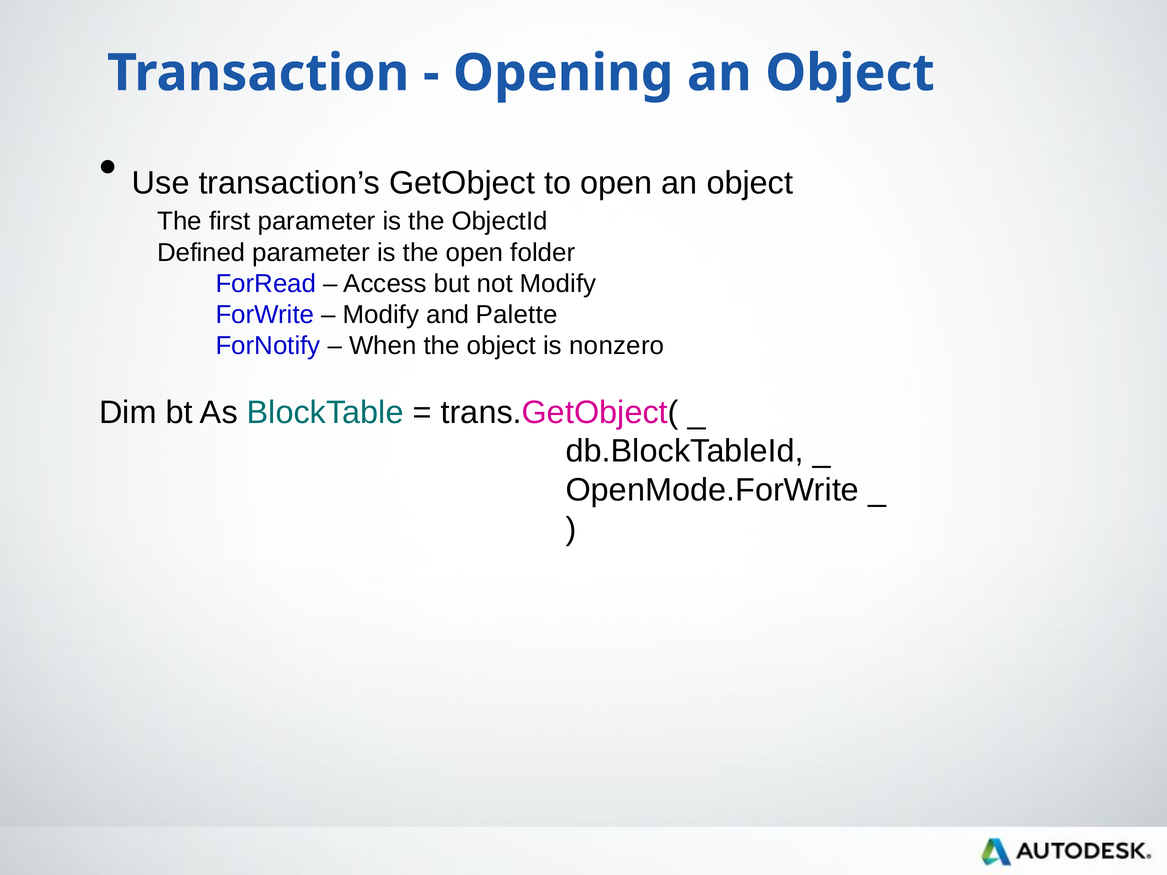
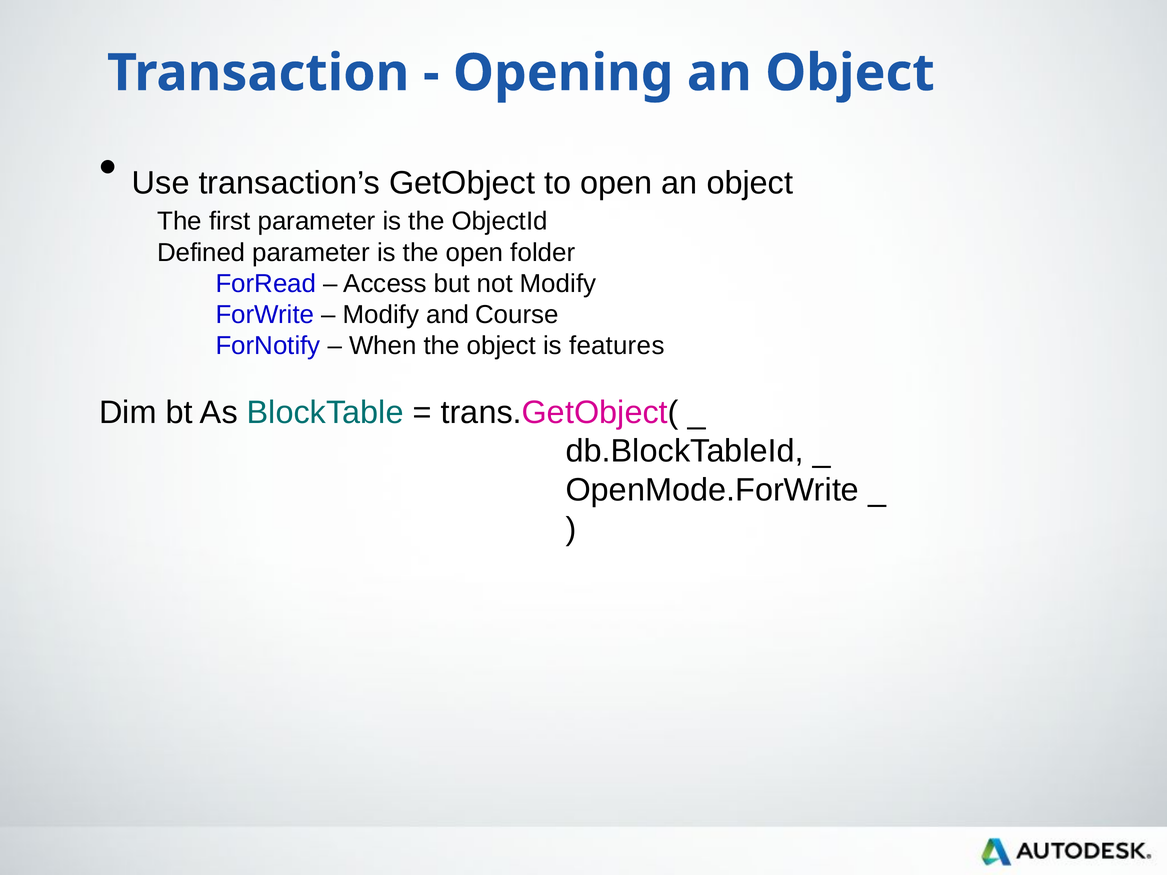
Palette: Palette -> Course
nonzero: nonzero -> features
